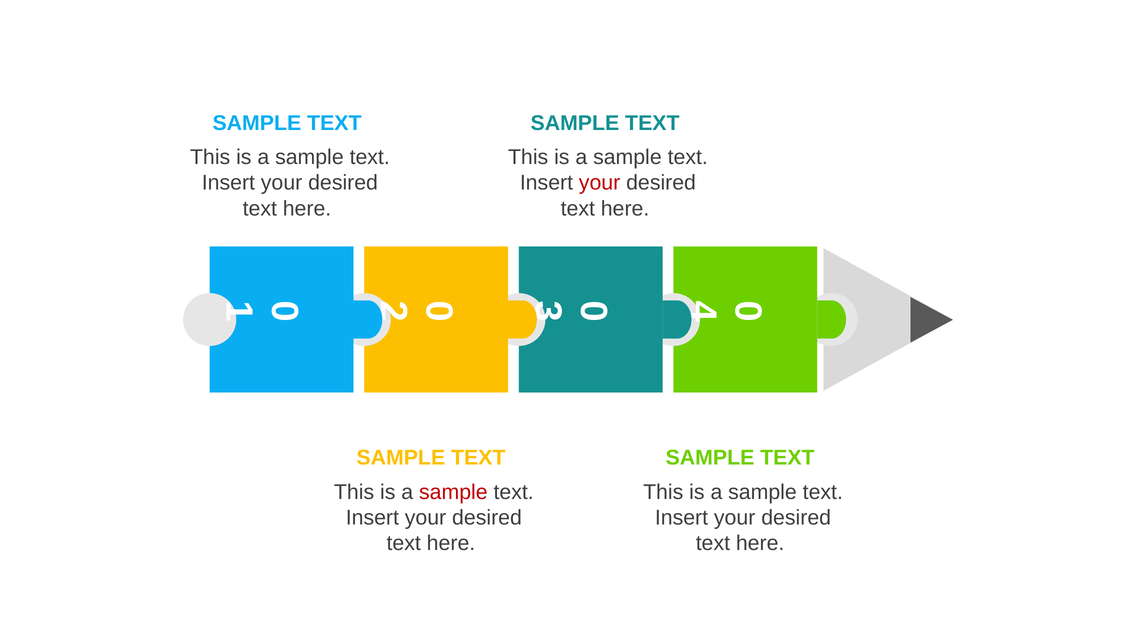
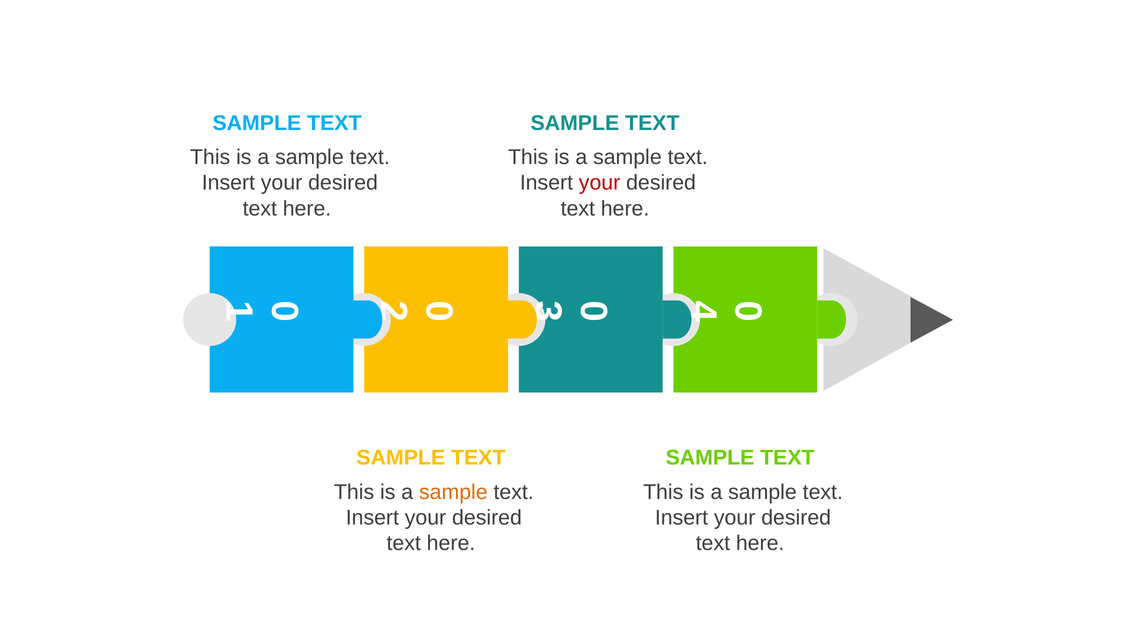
sample at (453, 492) colour: red -> orange
